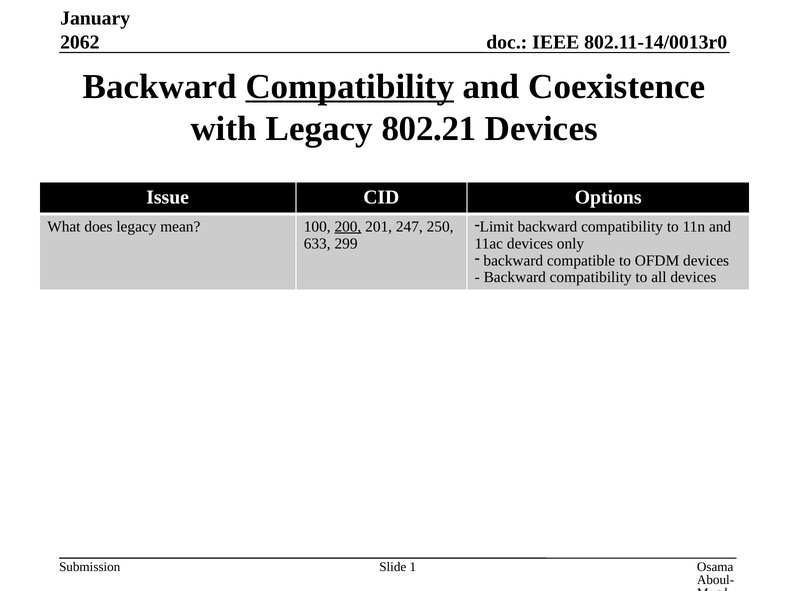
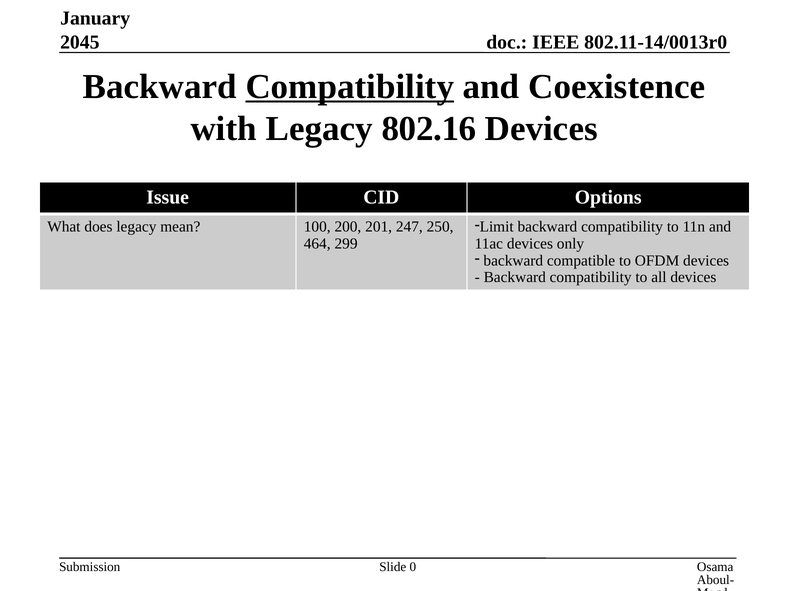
2062: 2062 -> 2045
802.21: 802.21 -> 802.16
200 underline: present -> none
633: 633 -> 464
1: 1 -> 0
